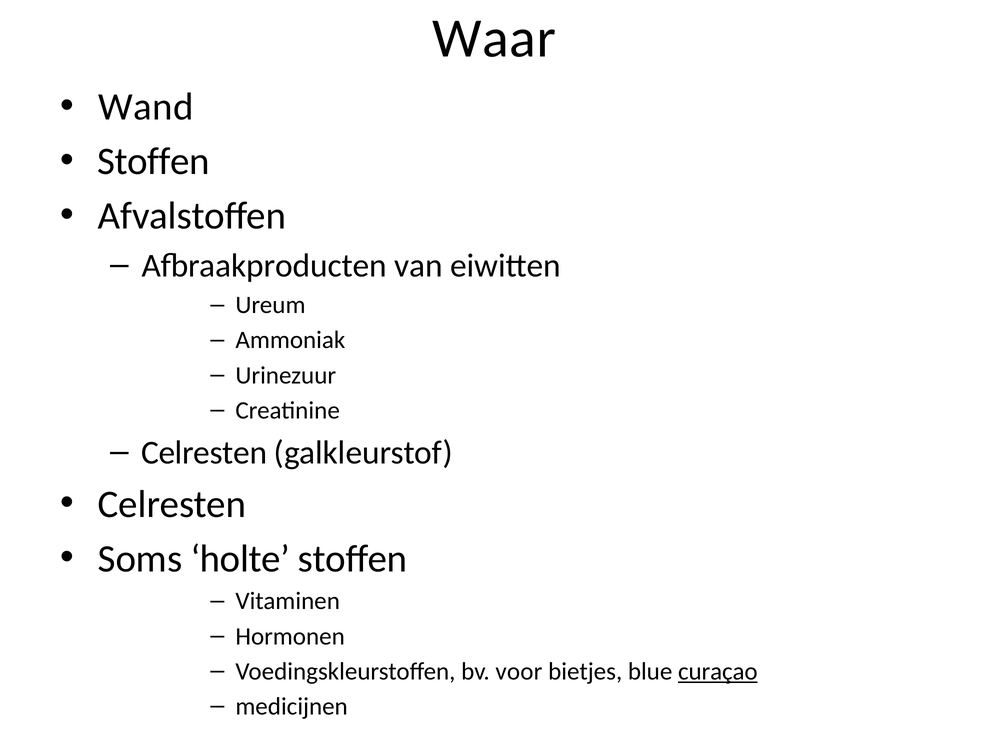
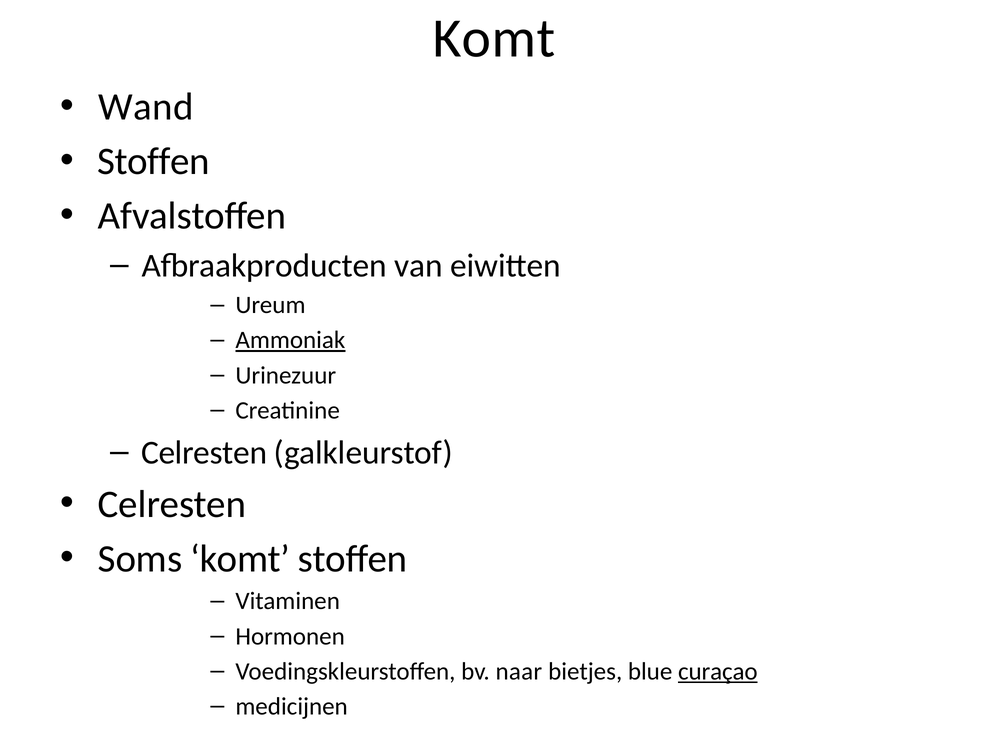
Waar at (494, 39): Waar -> Komt
Ammoniak underline: none -> present
Soms holte: holte -> komt
voor: voor -> naar
